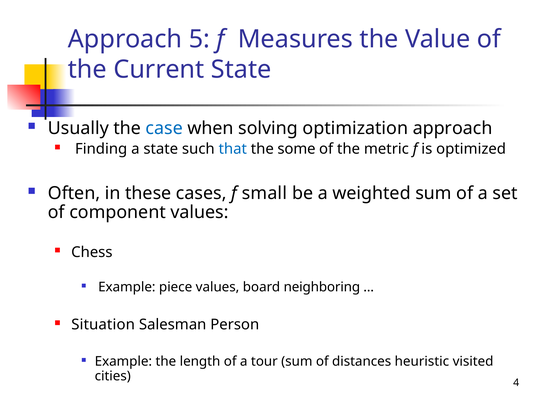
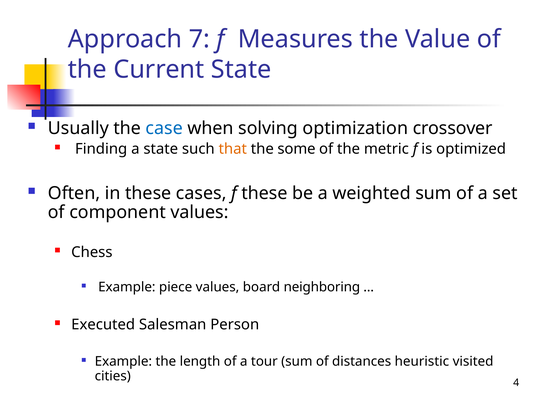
5: 5 -> 7
optimization approach: approach -> crossover
that colour: blue -> orange
f small: small -> these
Situation: Situation -> Executed
